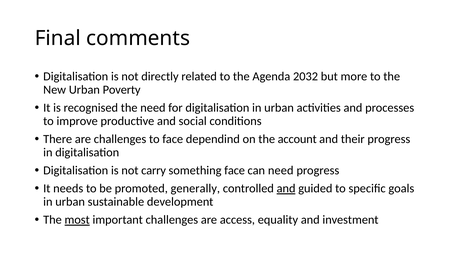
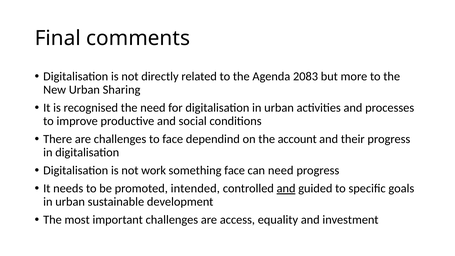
2032: 2032 -> 2083
Poverty: Poverty -> Sharing
carry: carry -> work
generally: generally -> intended
most underline: present -> none
